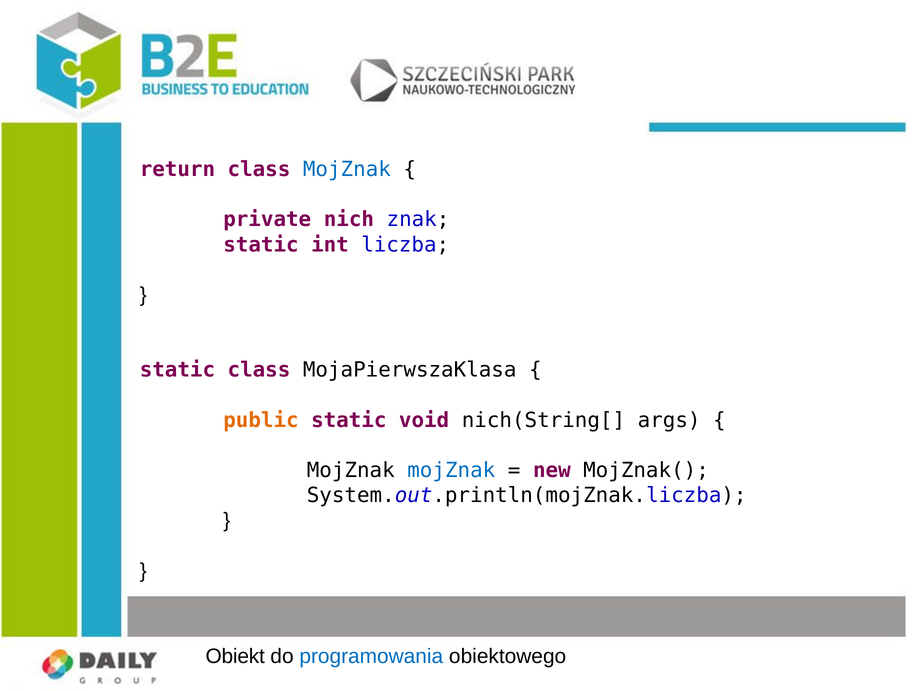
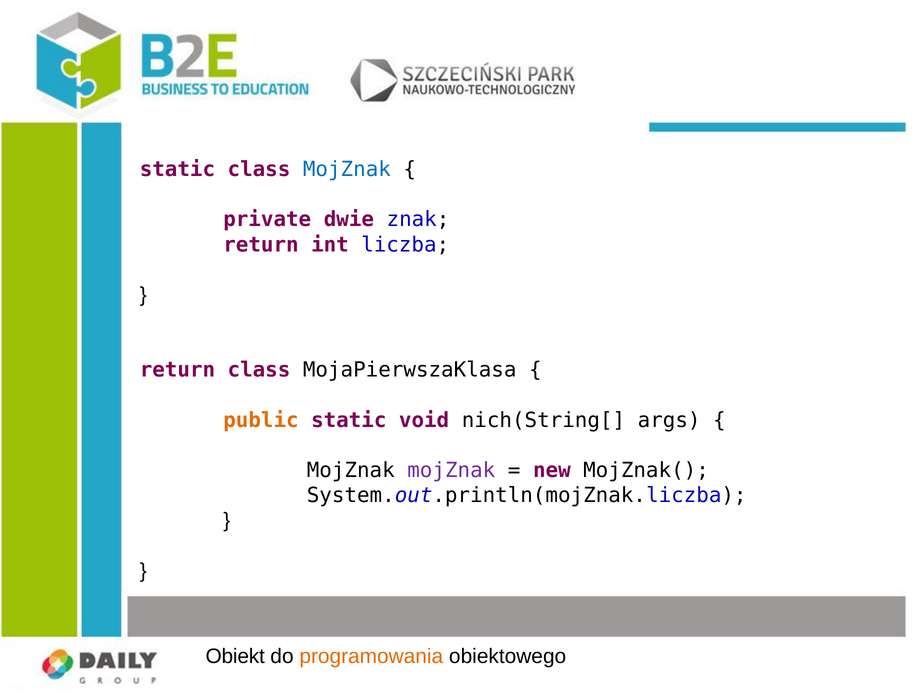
return at (177, 169): return -> static
nich: nich -> dwie
static at (261, 245): static -> return
static at (177, 370): static -> return
mojZnak at (451, 470) colour: blue -> purple
programowania colour: blue -> orange
